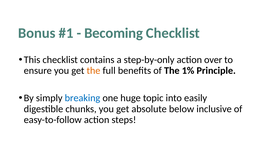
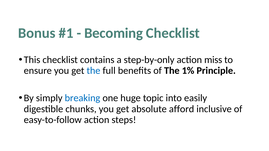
over: over -> miss
the at (93, 71) colour: orange -> blue
below: below -> afford
